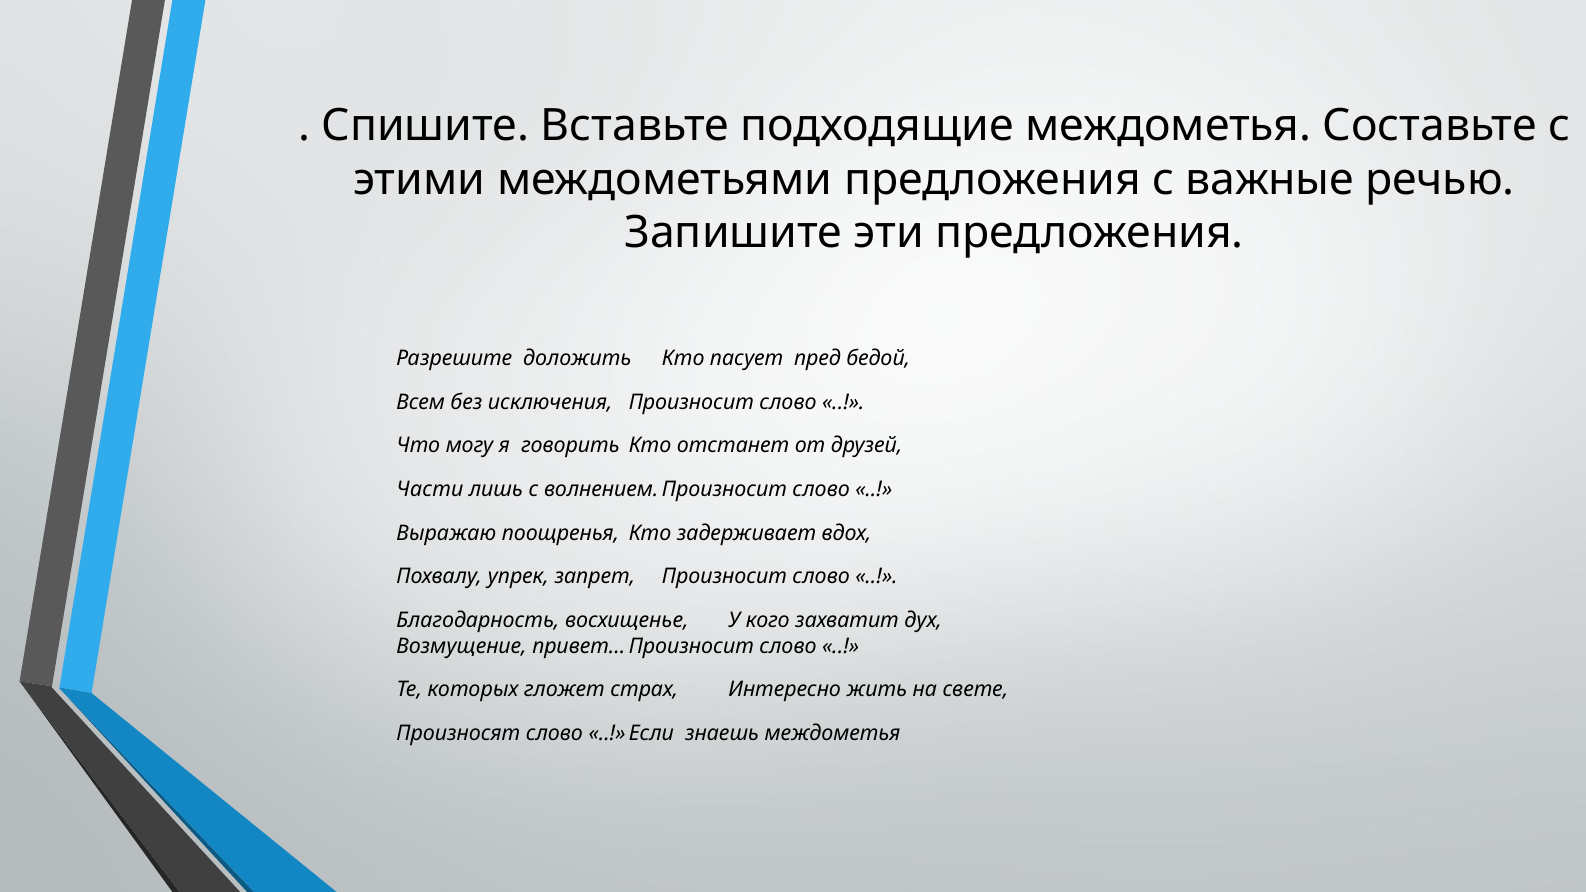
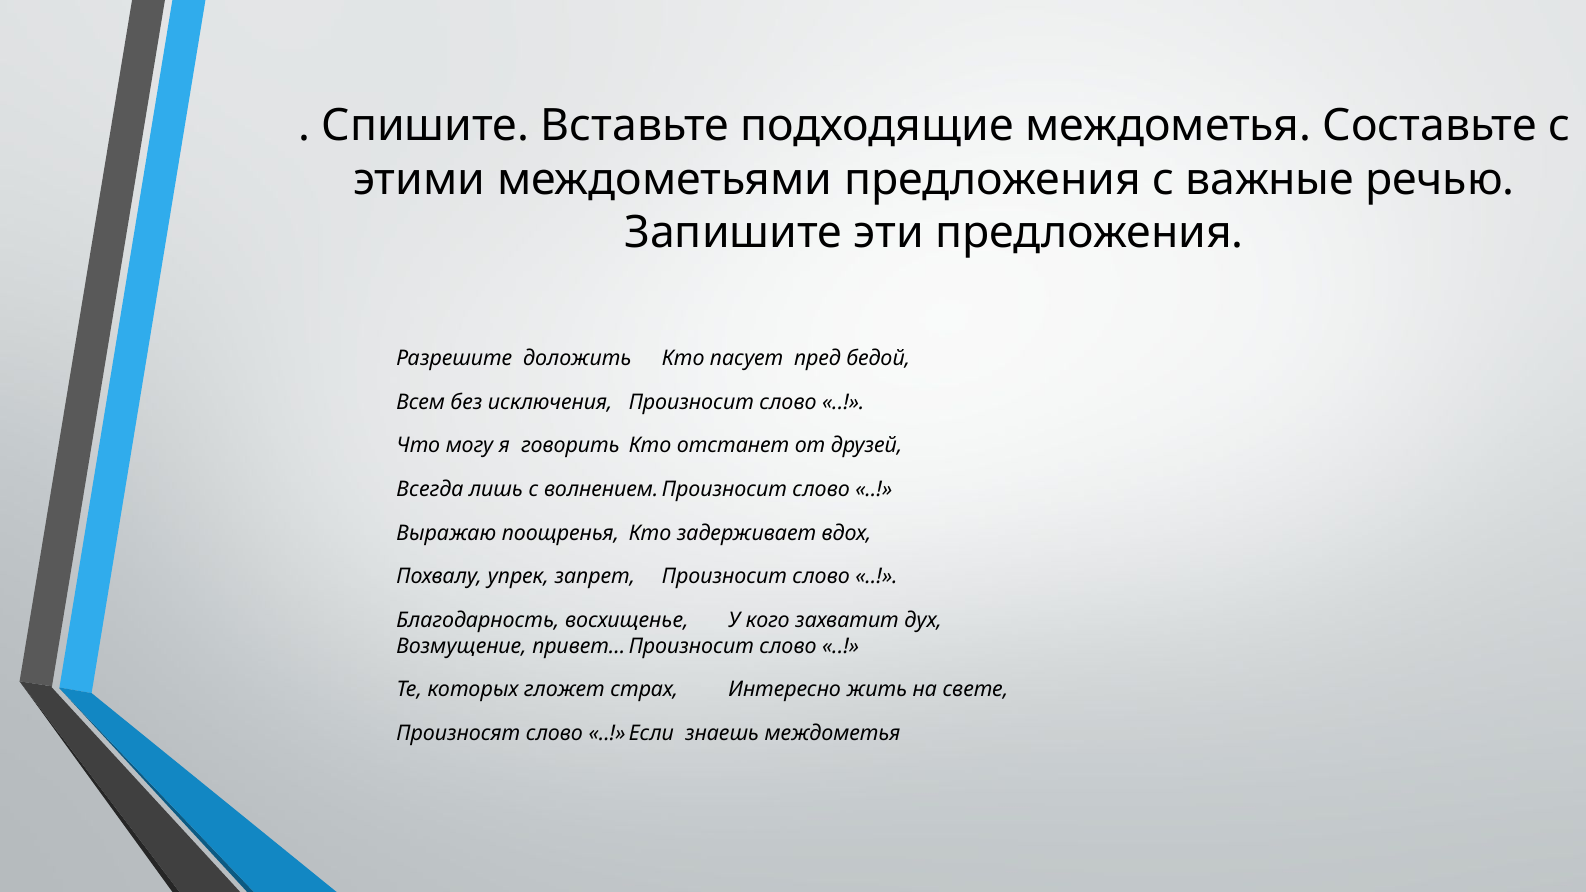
Части: Части -> Всегда
